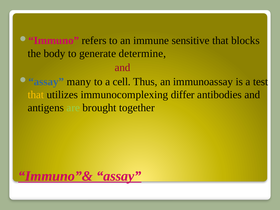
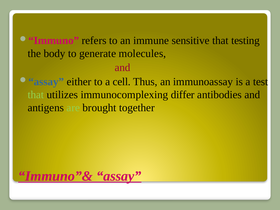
blocks: blocks -> testing
determine: determine -> molecules
many: many -> either
that at (36, 95) colour: yellow -> light green
